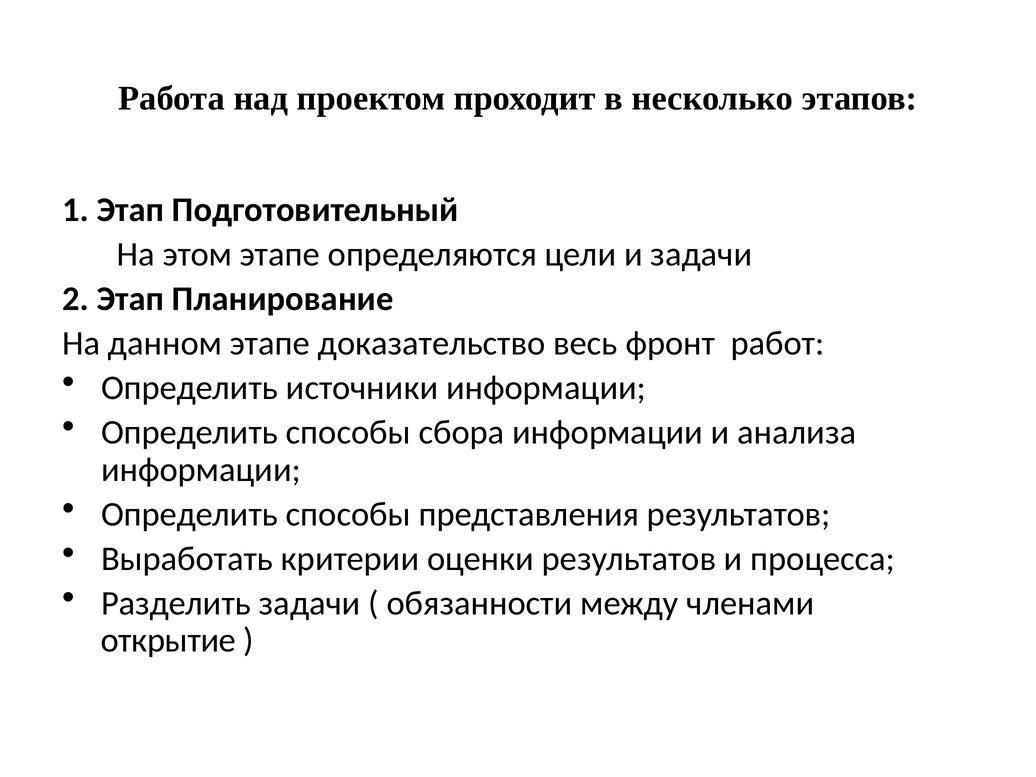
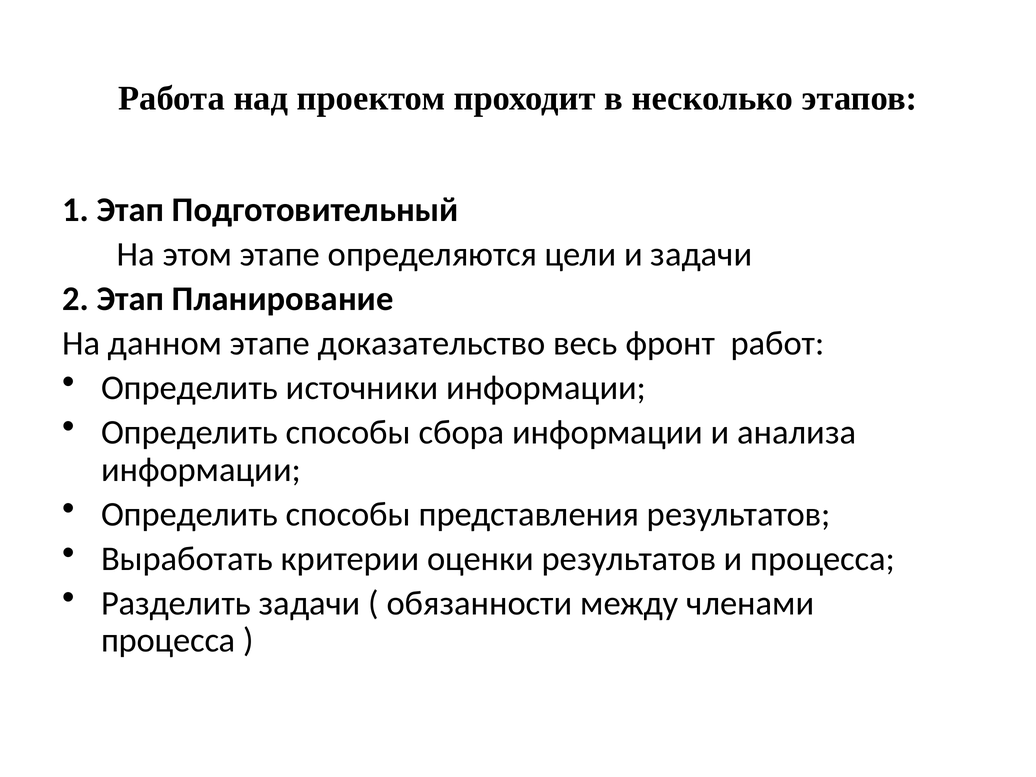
открытие at (168, 641): открытие -> процесса
